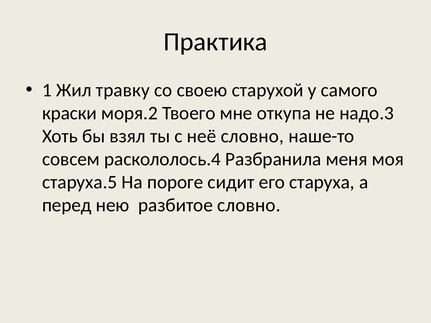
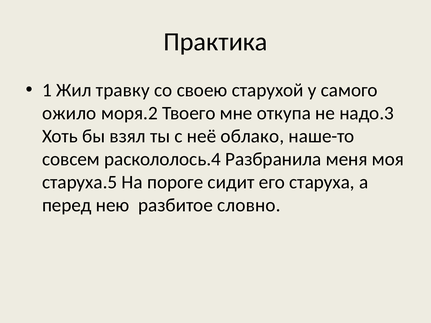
краски: краски -> ожило
неё словно: словно -> облако
